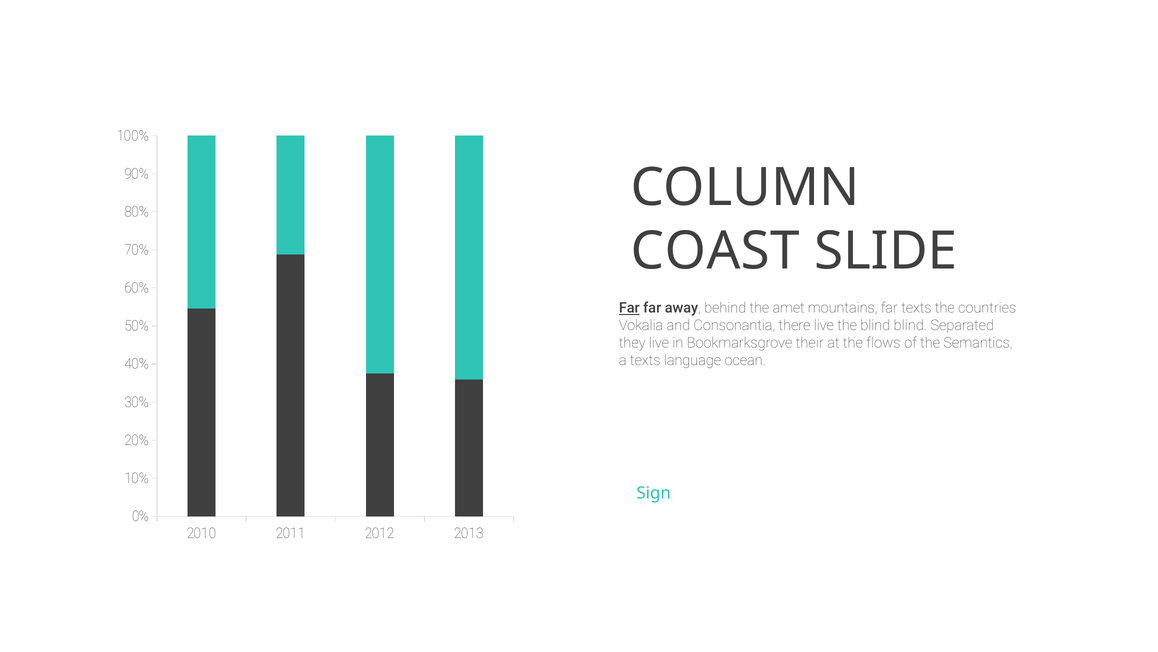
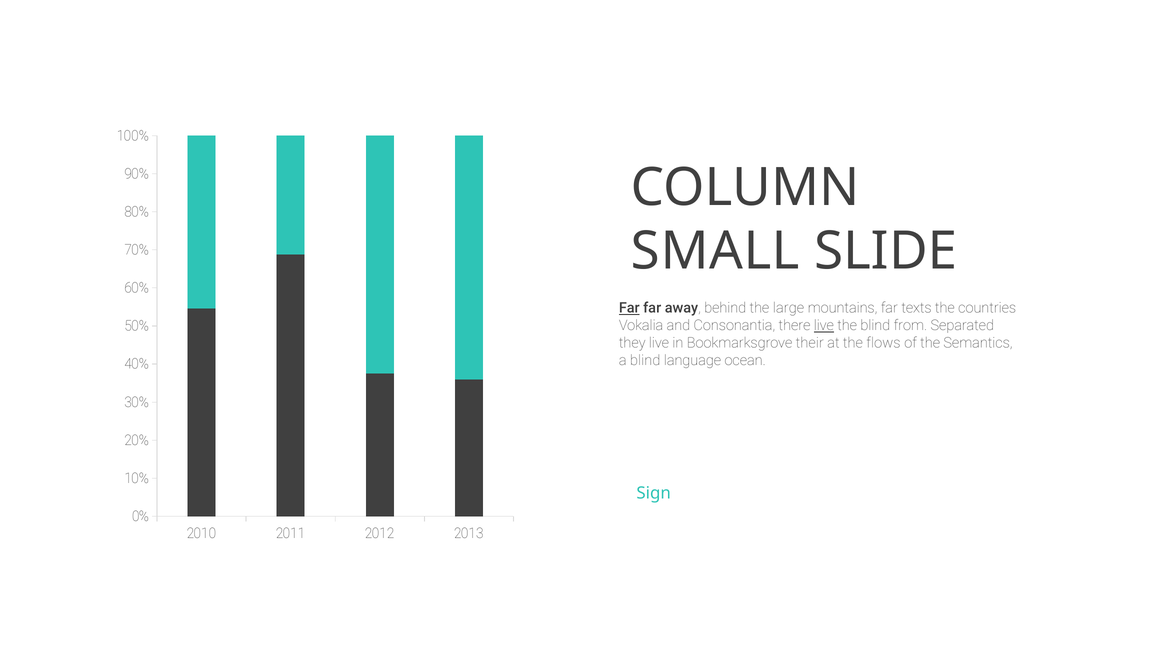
COAST: COAST -> SMALL
amet: amet -> large
live at (824, 325) underline: none -> present
blind blind: blind -> from
a texts: texts -> blind
